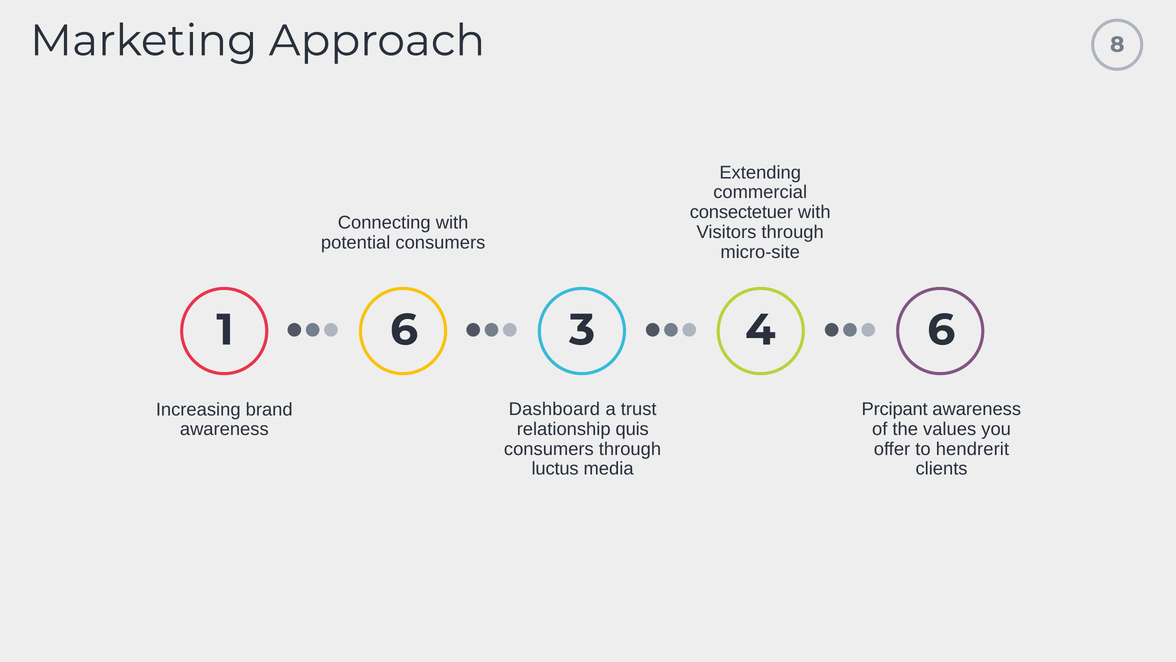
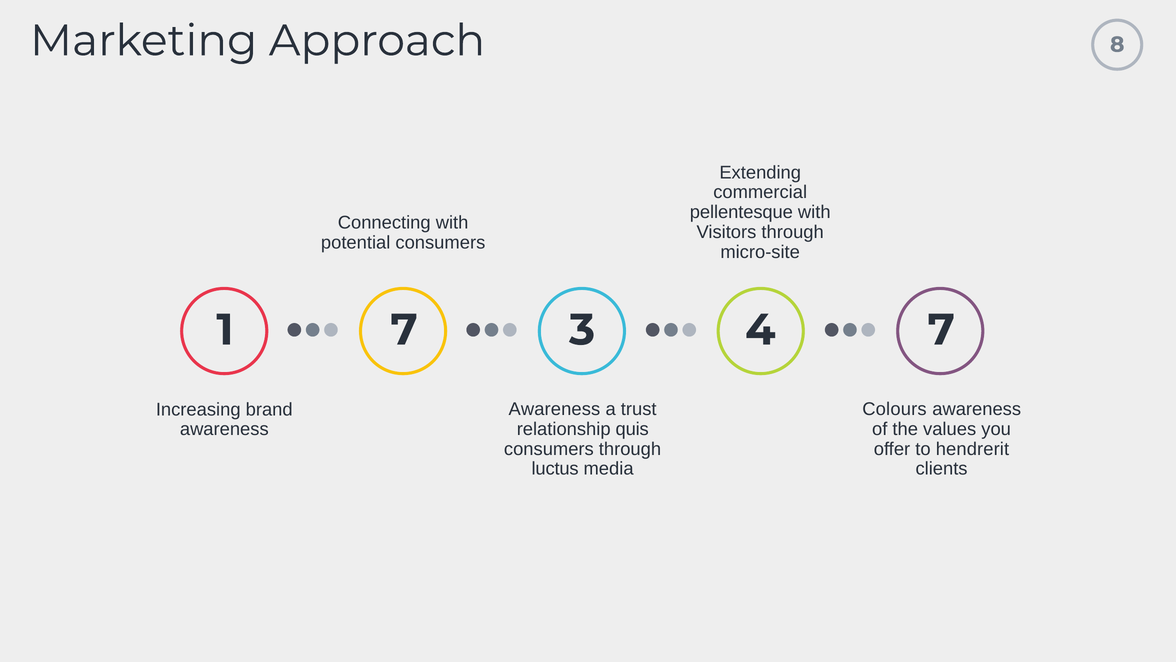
consectetuer: consectetuer -> pellentesque
1 6: 6 -> 7
4 6: 6 -> 7
Dashboard at (554, 409): Dashboard -> Awareness
Prcipant: Prcipant -> Colours
